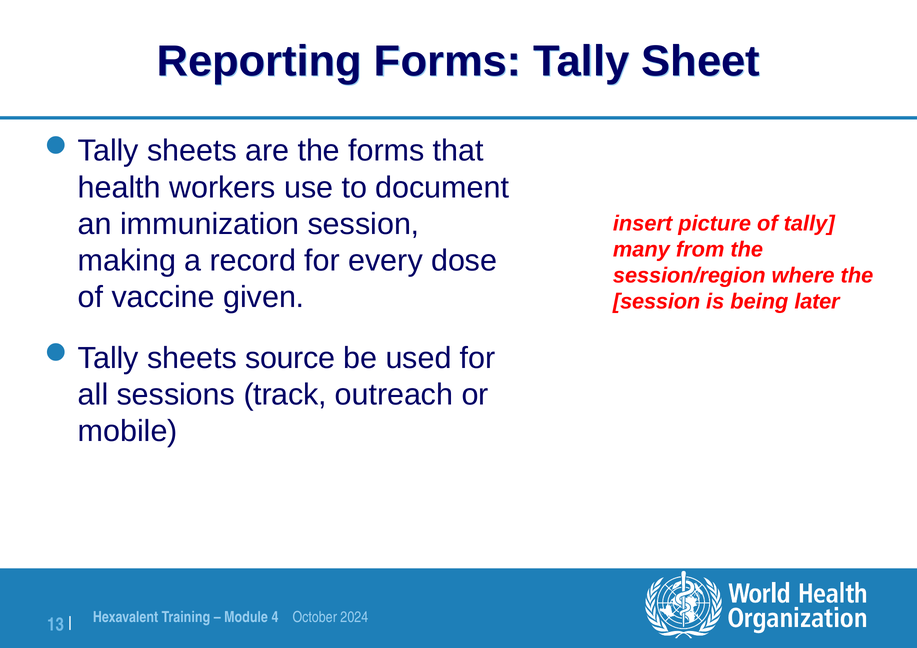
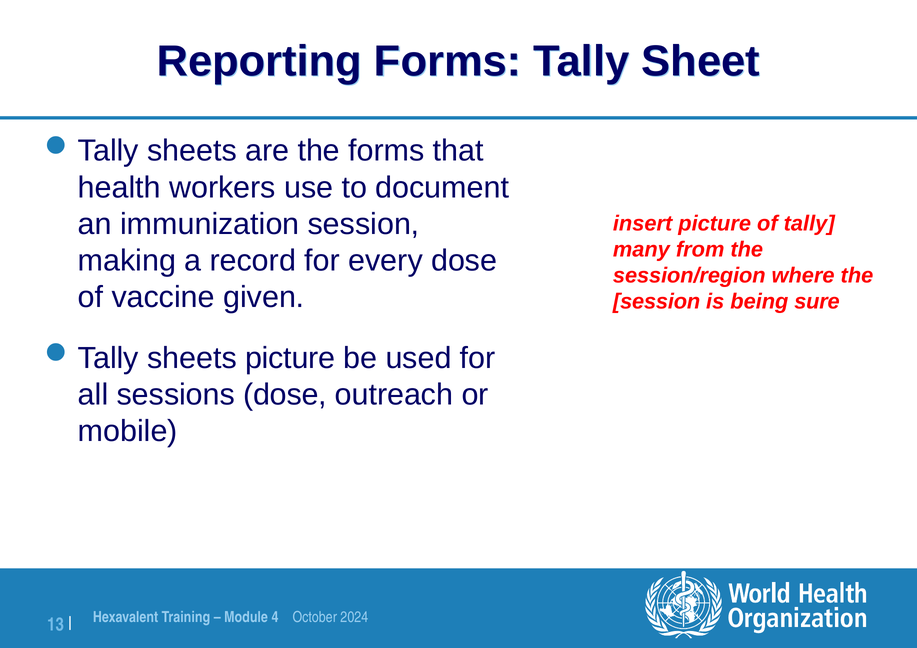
later: later -> sure
sheets source: source -> picture
sessions track: track -> dose
